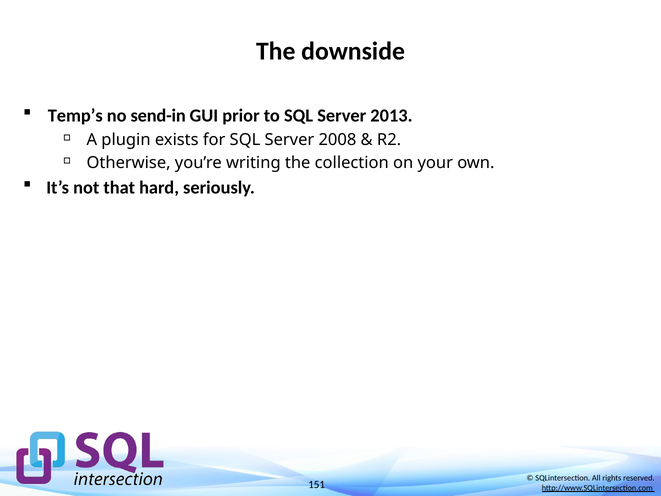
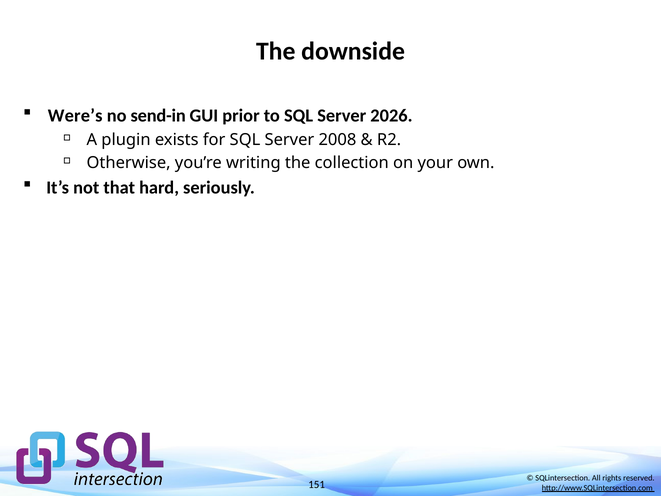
Temp’s: Temp’s -> Were’s
2013: 2013 -> 2026
